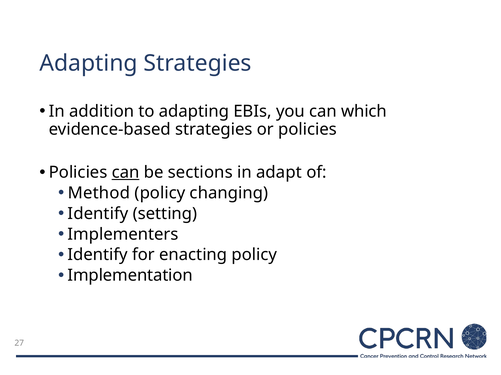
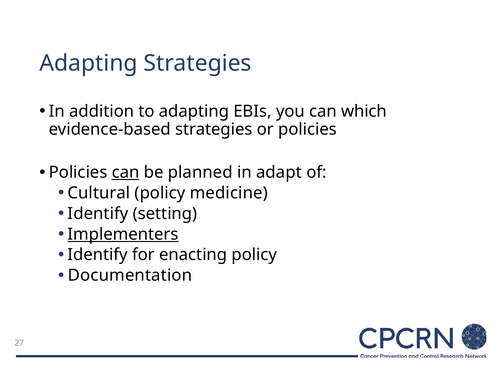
sections: sections -> planned
Method: Method -> Cultural
changing: changing -> medicine
Implementers underline: none -> present
Implementation: Implementation -> Documentation
